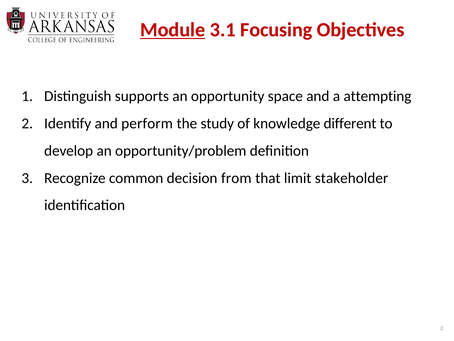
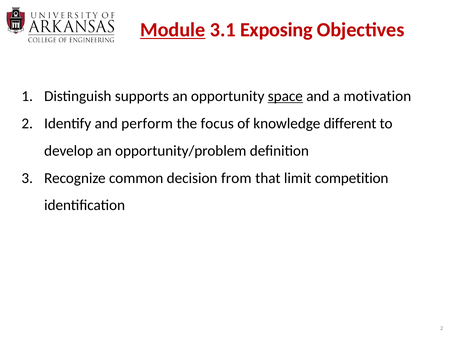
Focusing: Focusing -> Exposing
space underline: none -> present
attempting: attempting -> motivation
study: study -> focus
stakeholder: stakeholder -> competition
